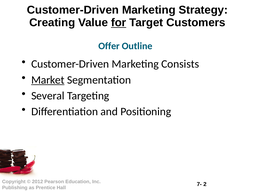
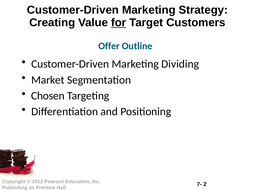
Consists: Consists -> Dividing
Market underline: present -> none
Several: Several -> Chosen
